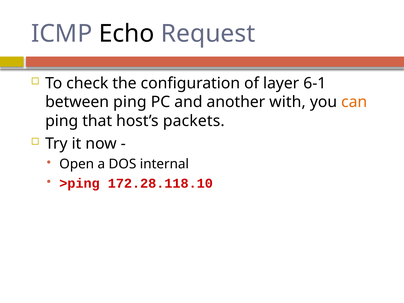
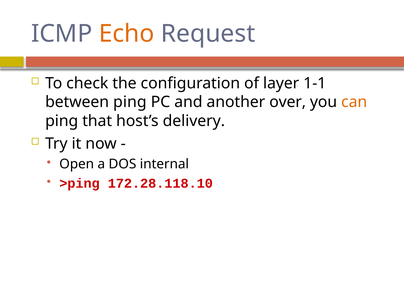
Echo colour: black -> orange
6-1: 6-1 -> 1-1
with: with -> over
packets: packets -> delivery
